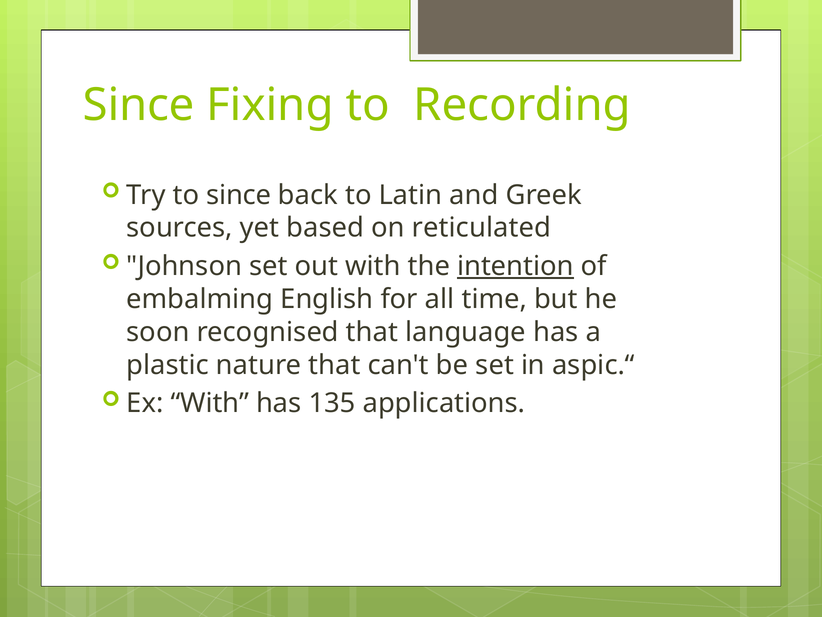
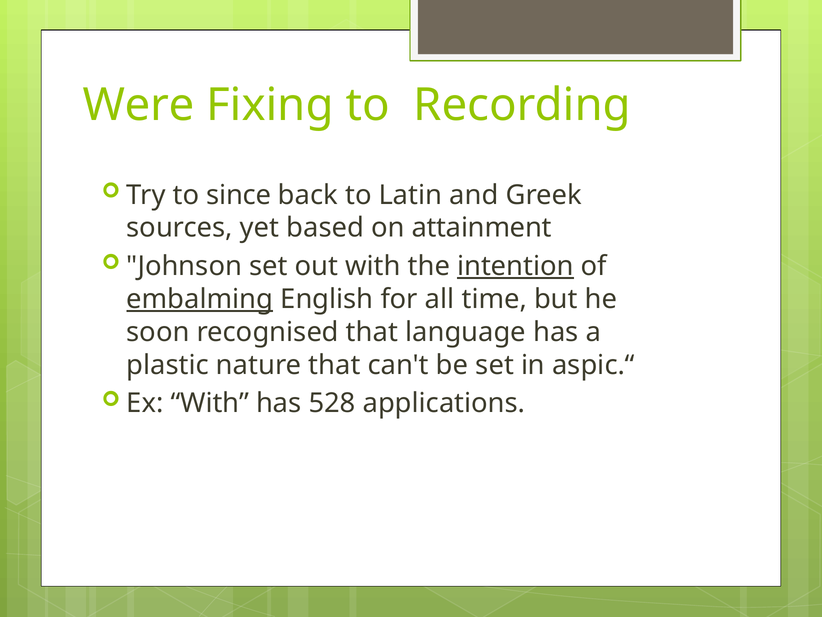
Since at (139, 105): Since -> Were
reticulated: reticulated -> attainment
embalming underline: none -> present
135: 135 -> 528
